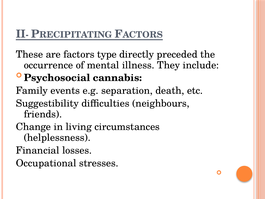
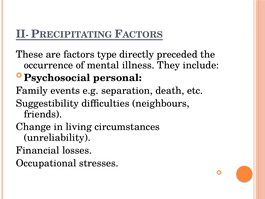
cannabis: cannabis -> personal
helplessness: helplessness -> unreliability
